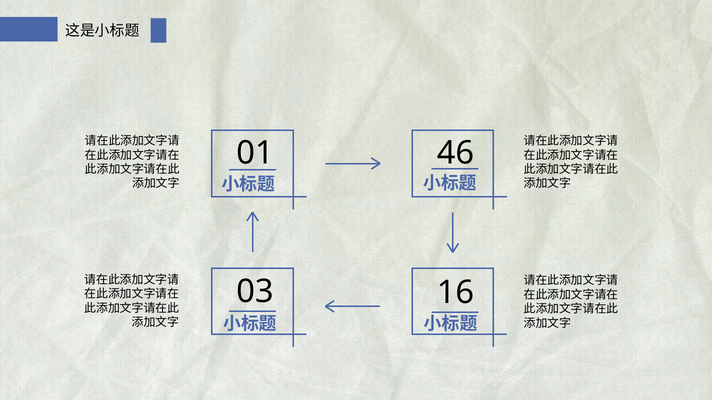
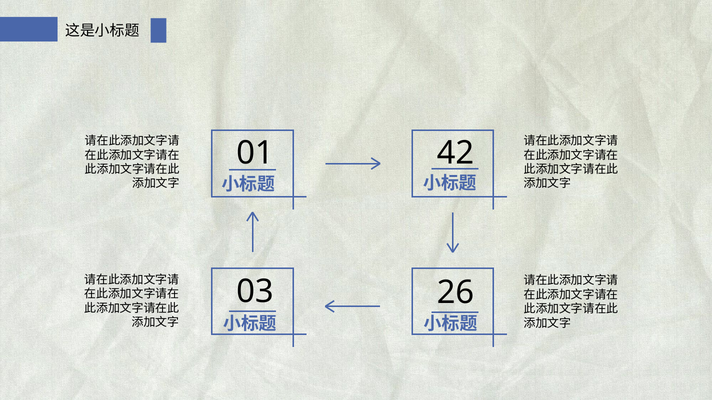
46: 46 -> 42
16: 16 -> 26
